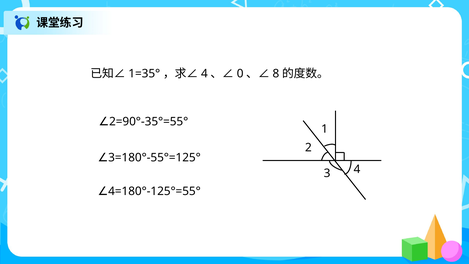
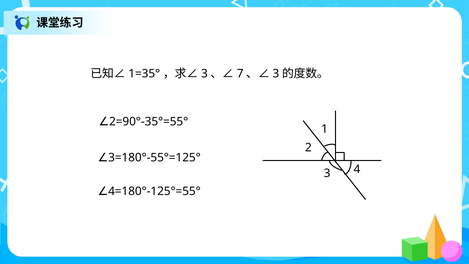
4 at (204, 74): 4 -> 3
0: 0 -> 7
8 at (276, 74): 8 -> 3
